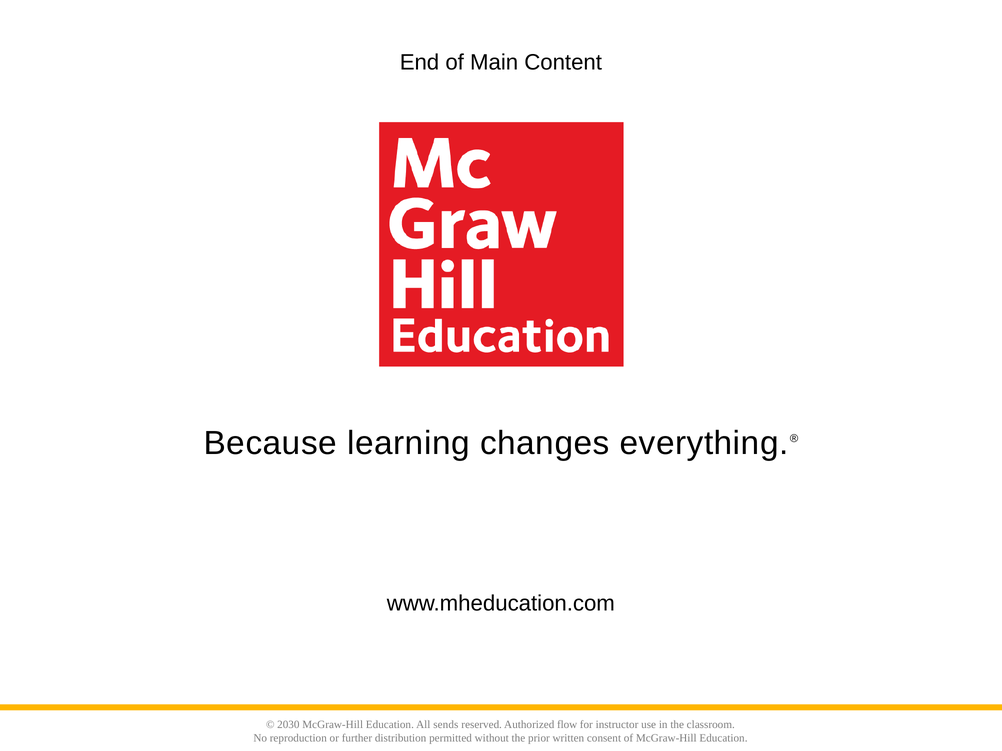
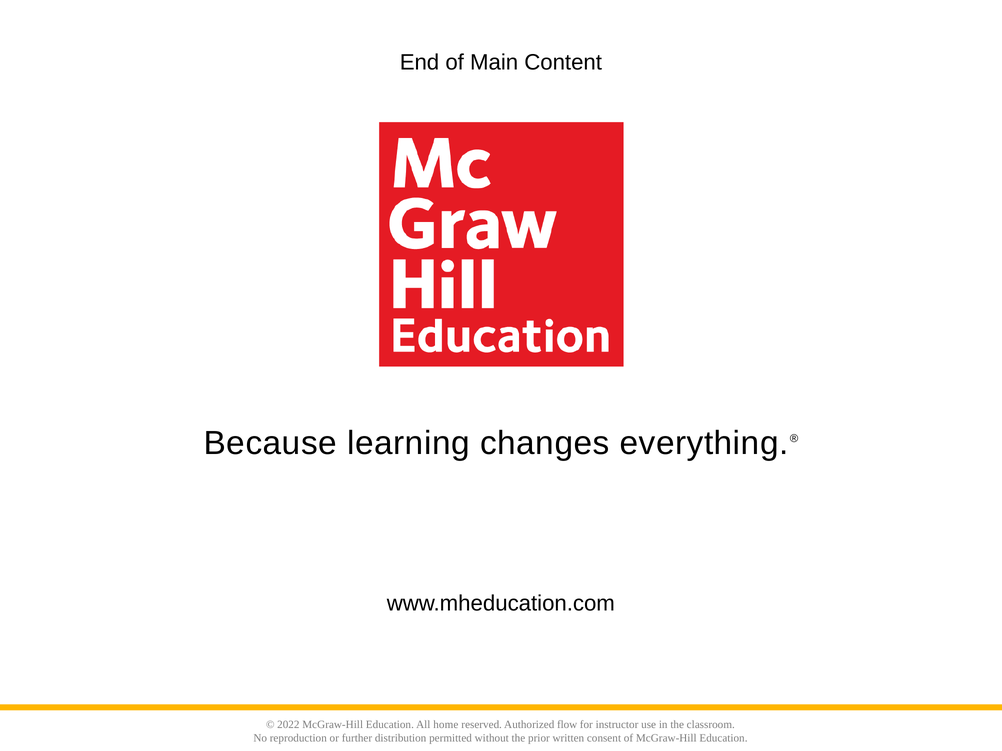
2030: 2030 -> 2022
sends: sends -> home
